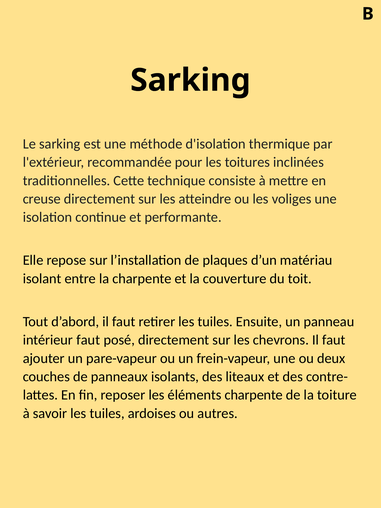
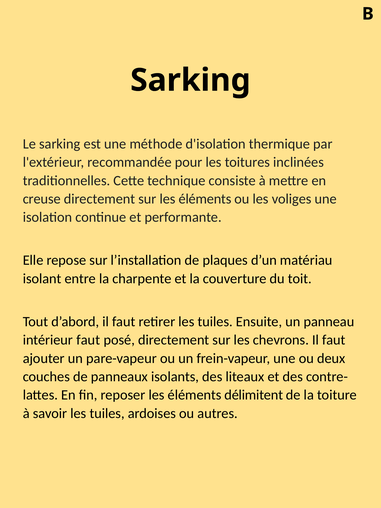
sur les atteindre: atteindre -> éléments
éléments charpente: charpente -> délimitent
